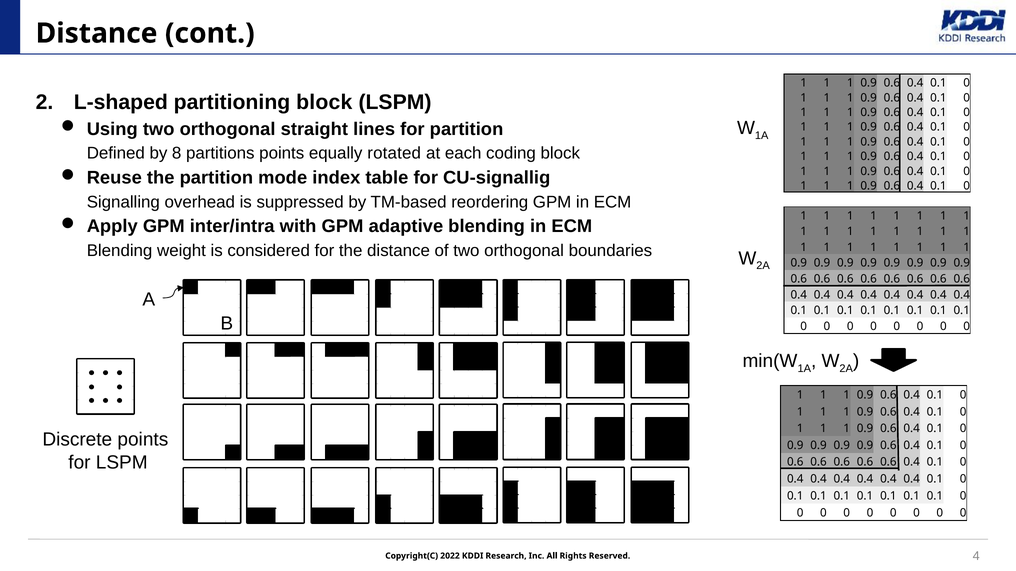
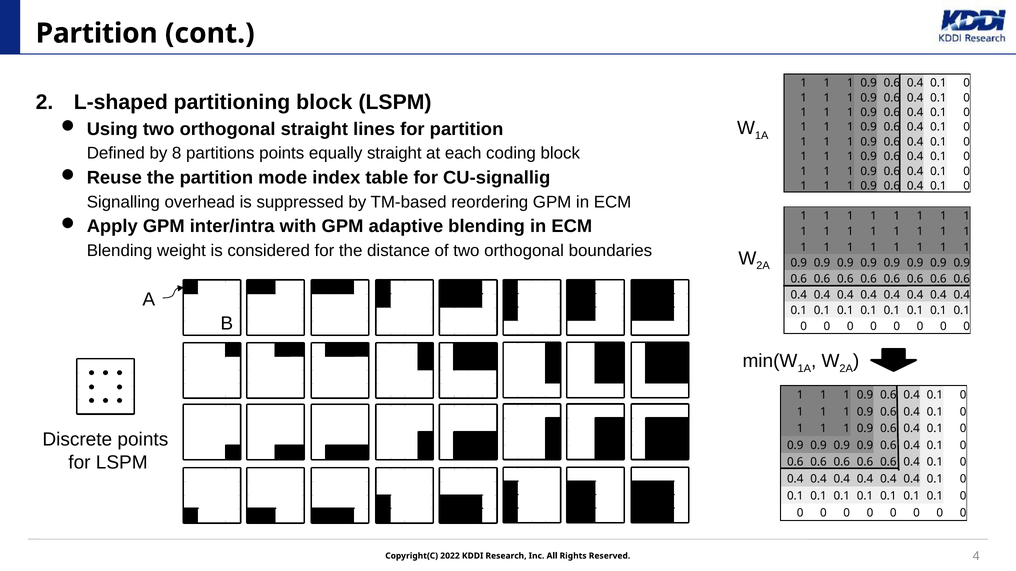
Distance at (97, 33): Distance -> Partition
equally rotated: rotated -> straight
